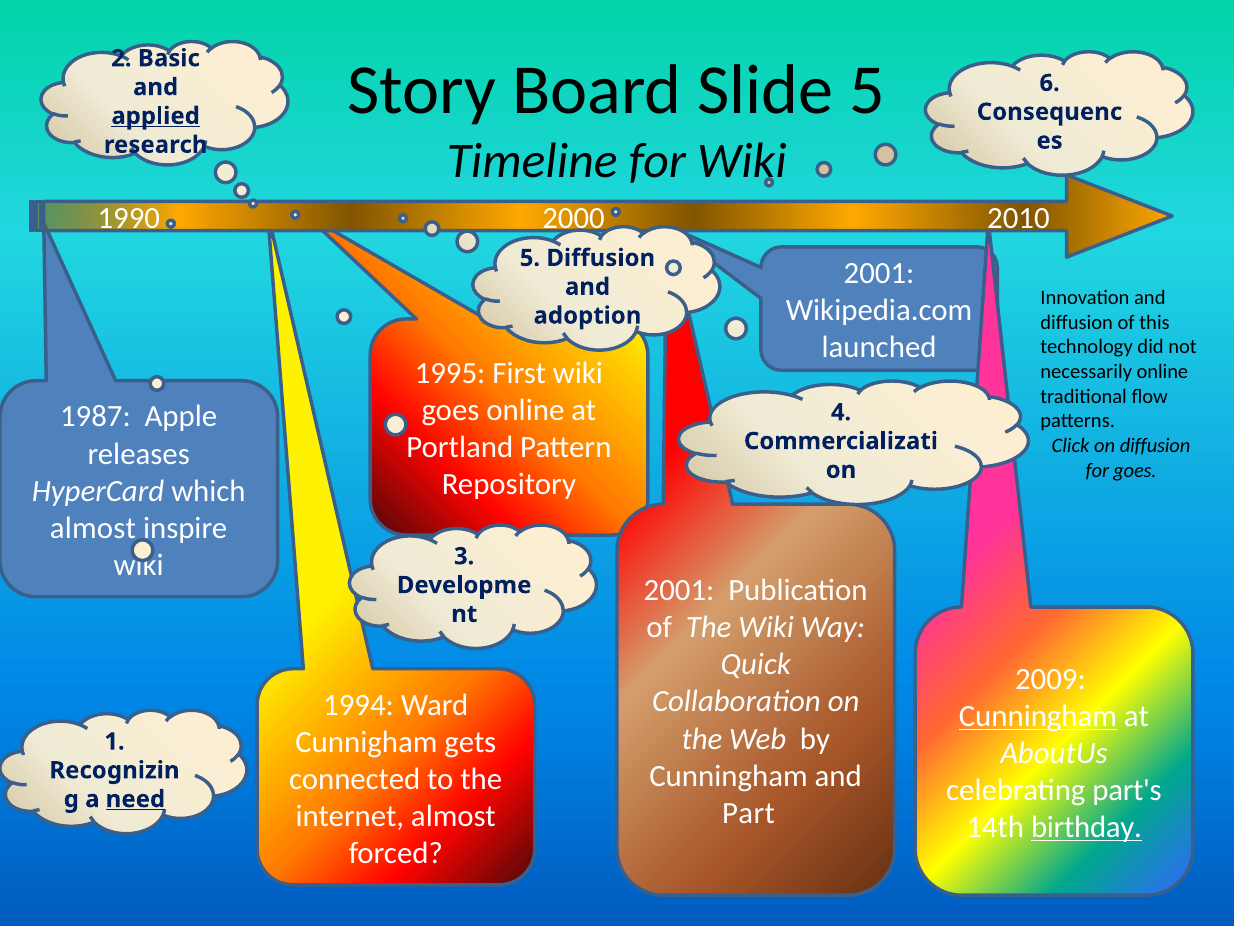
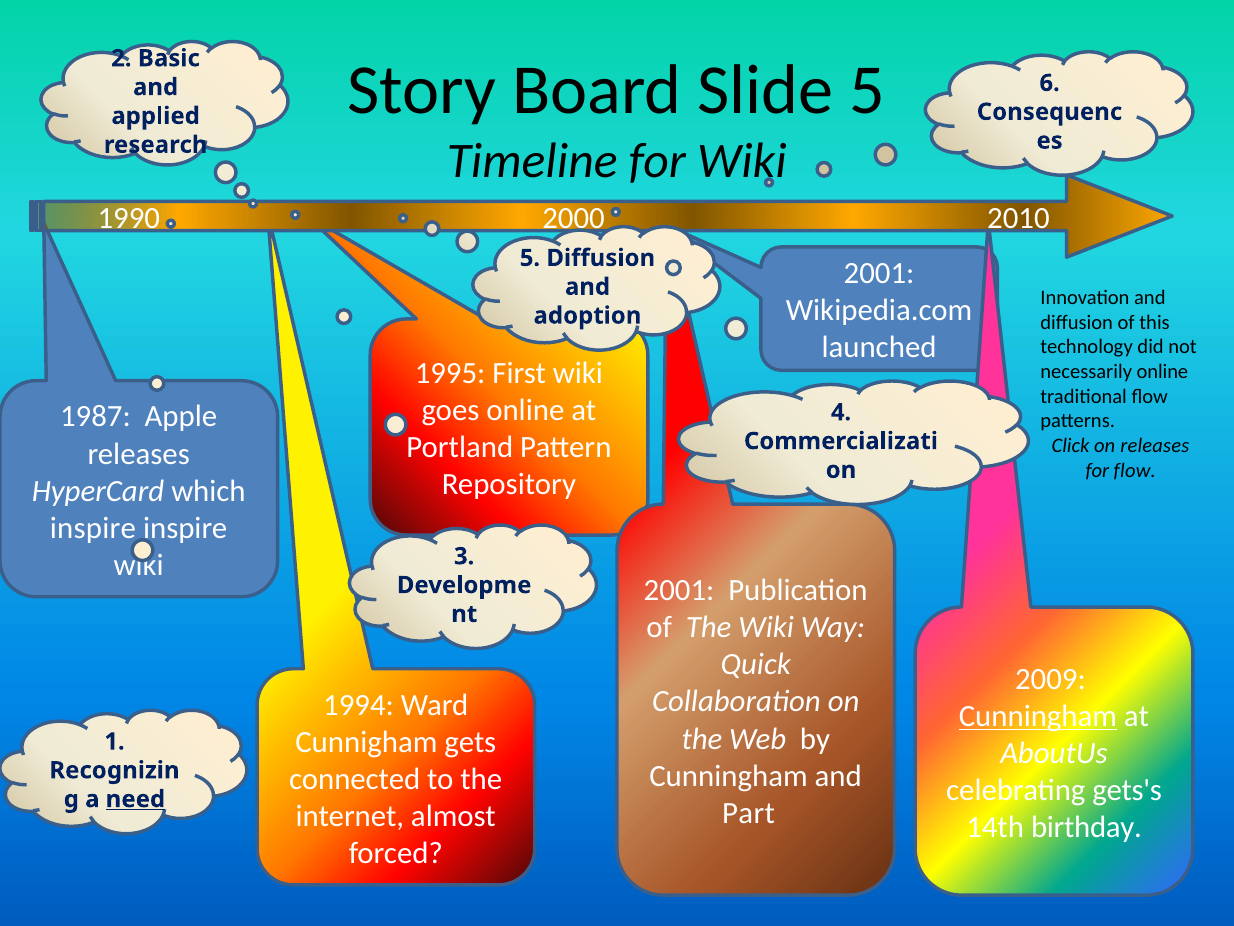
applied underline: present -> none
on diffusion: diffusion -> releases
for goes: goes -> flow
almost at (93, 528): almost -> inspire
part's: part's -> gets's
birthday underline: present -> none
